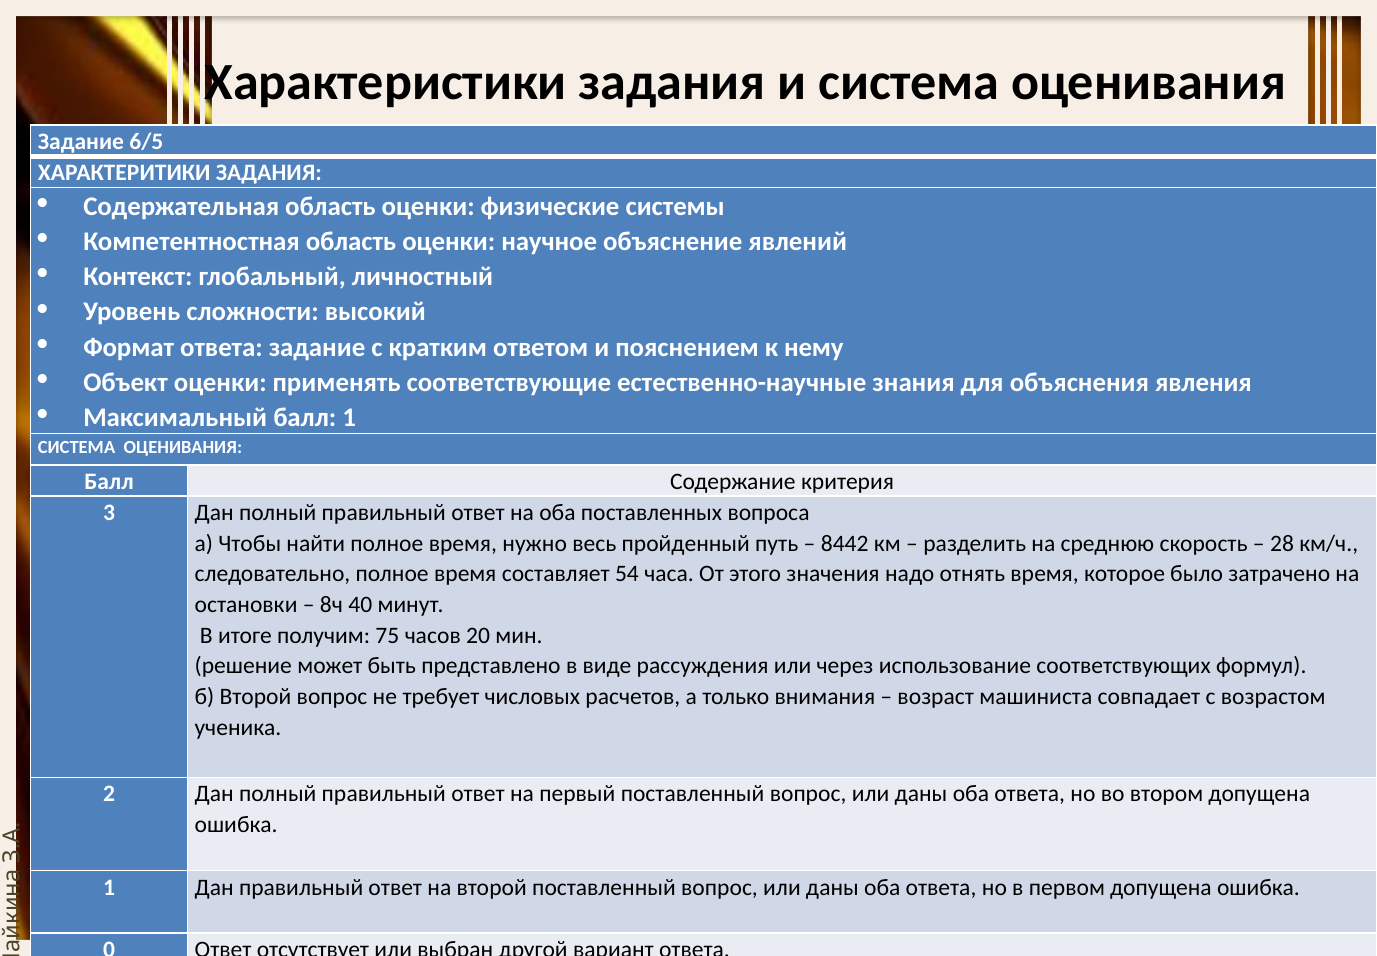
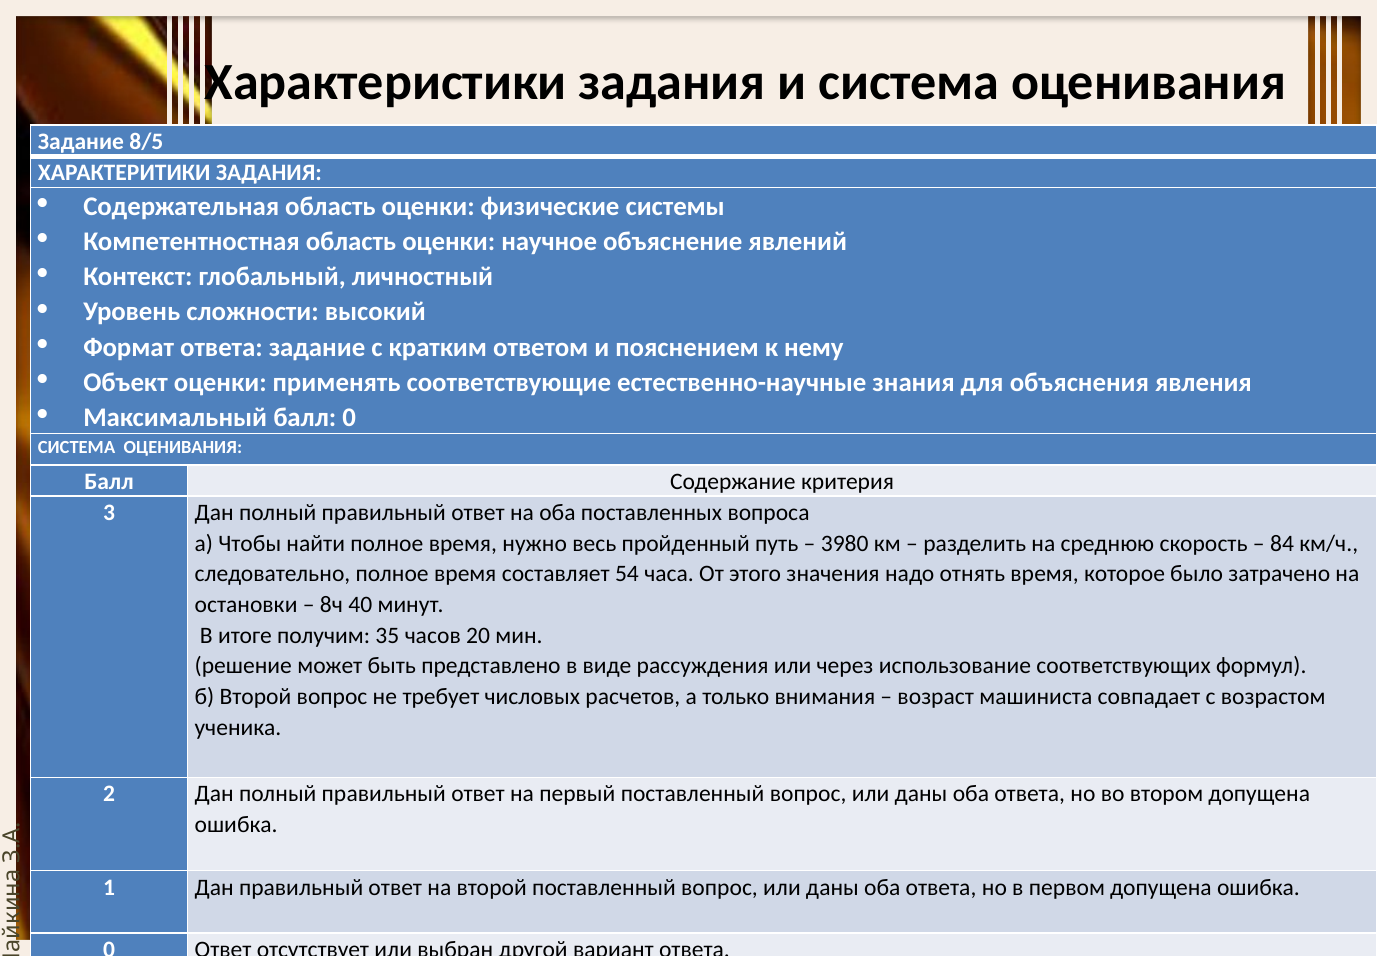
6/5: 6/5 -> 8/5
балл 1: 1 -> 0
8442: 8442 -> 3980
28: 28 -> 84
75: 75 -> 35
